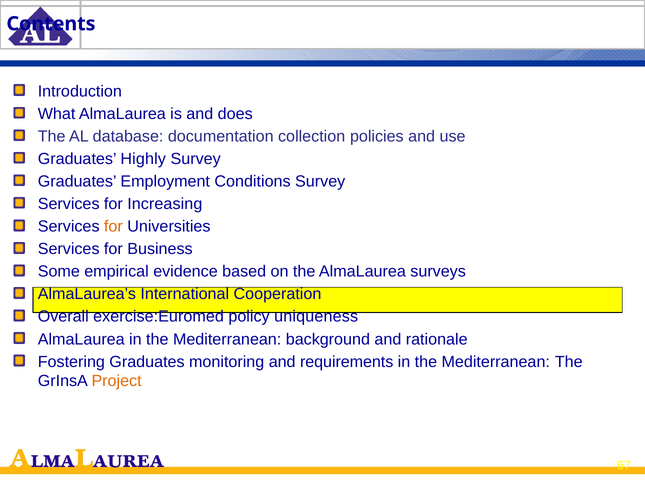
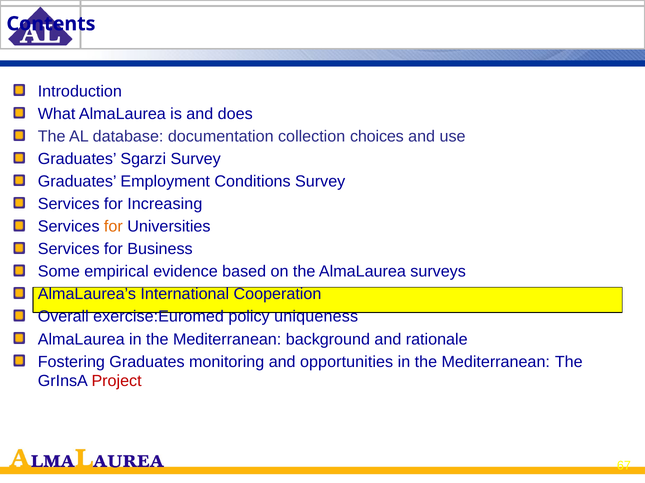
policies: policies -> choices
Highly: Highly -> Sgarzi
requirements: requirements -> opportunities
Project colour: orange -> red
